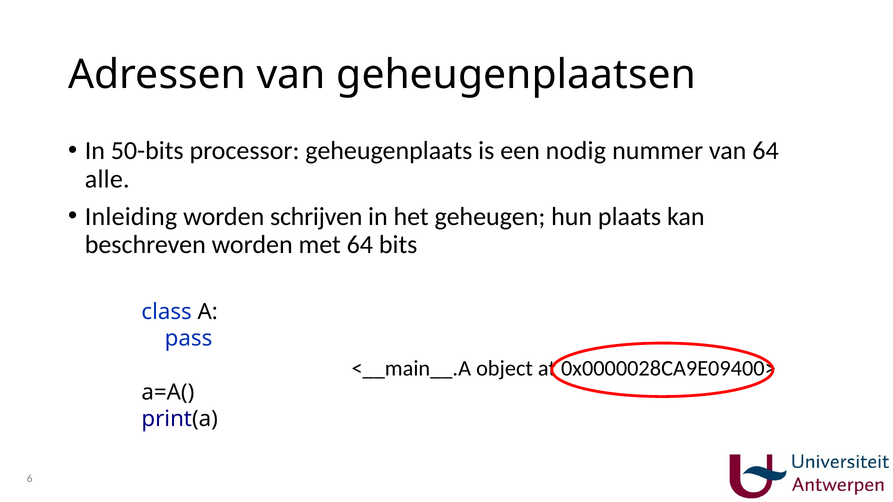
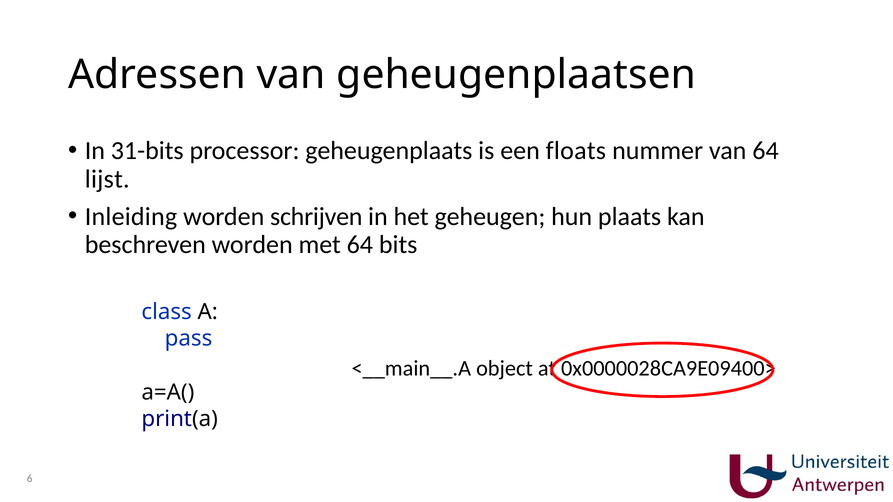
50-bits: 50-bits -> 31-bits
nodig: nodig -> floats
alle: alle -> lijst
